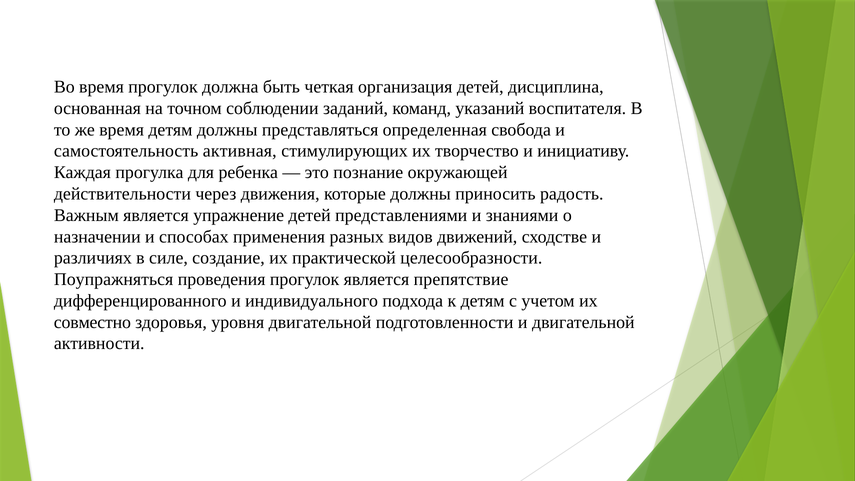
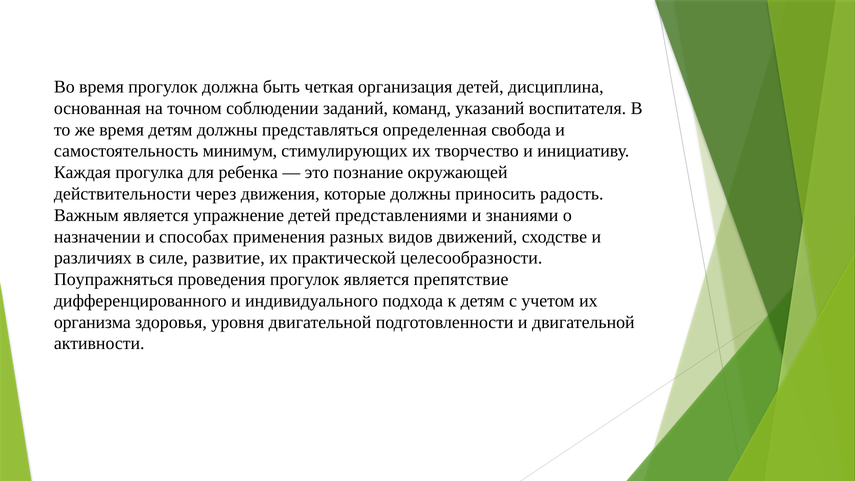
активная: активная -> минимум
создание: создание -> развитие
совместно: совместно -> организма
